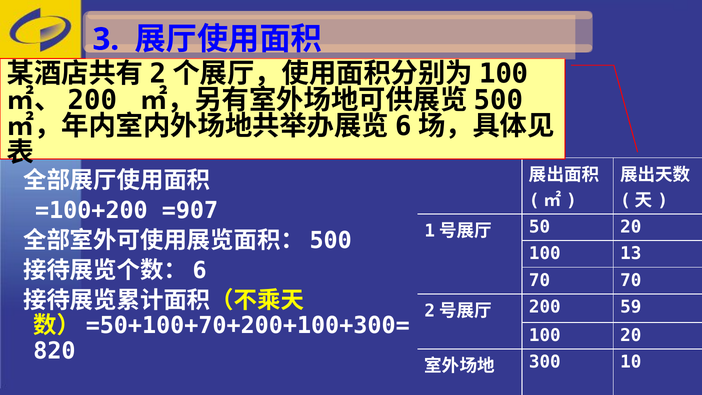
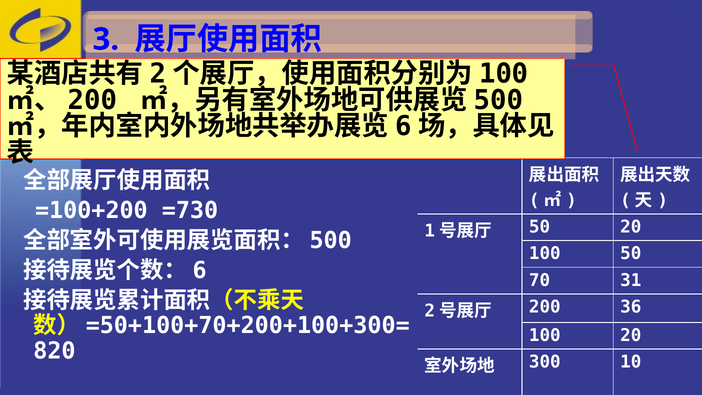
=907: =907 -> =730
100 13: 13 -> 50
70 70: 70 -> 31
59: 59 -> 36
